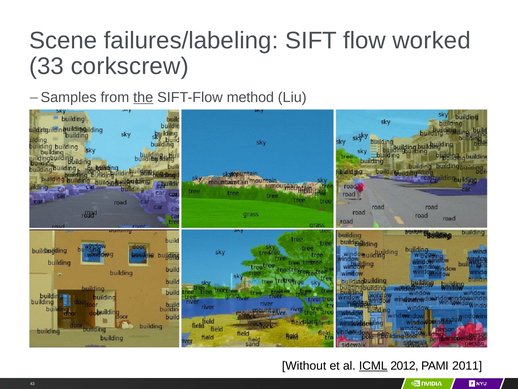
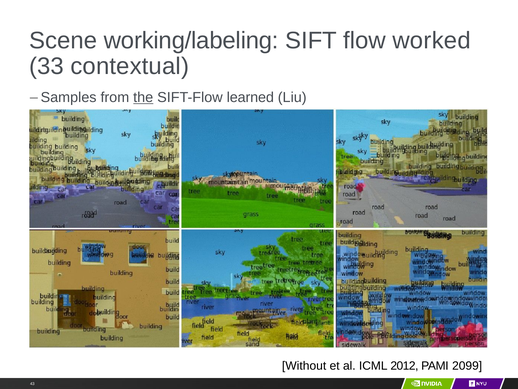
failures/labeling: failures/labeling -> working/labeling
corkscrew: corkscrew -> contextual
method: method -> learned
ICML underline: present -> none
2011: 2011 -> 2099
